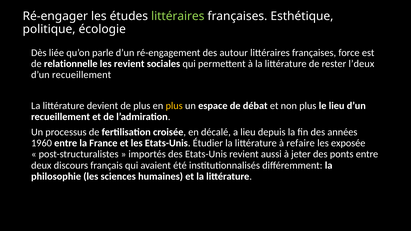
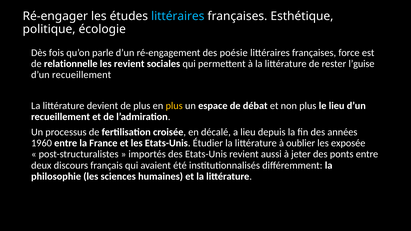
littéraires at (178, 16) colour: light green -> light blue
liée: liée -> fois
autour: autour -> poésie
l’deux: l’deux -> l’guise
refaire: refaire -> oublier
